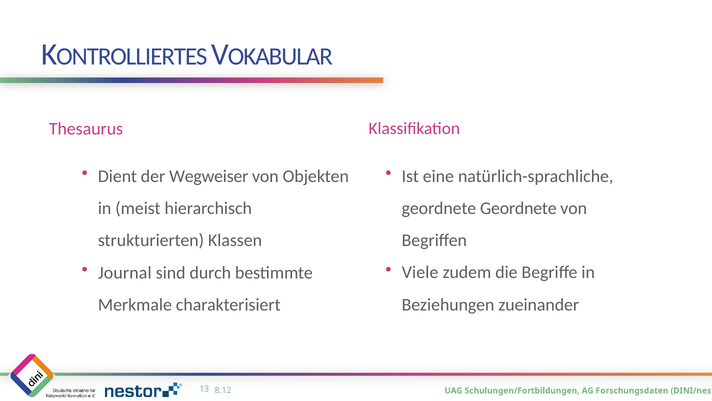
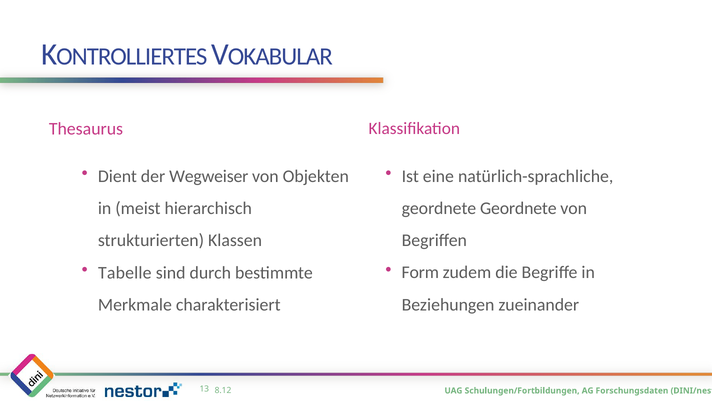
Journal: Journal -> Tabelle
Viele: Viele -> Form
